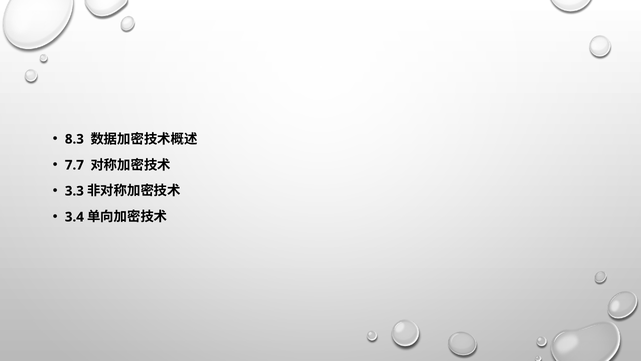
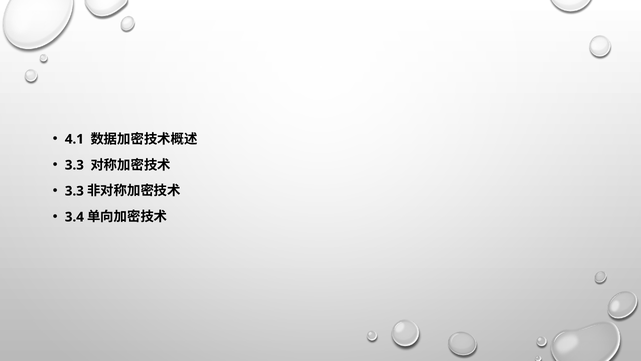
8.3: 8.3 -> 4.1
7.7 at (74, 165): 7.7 -> 3.3
